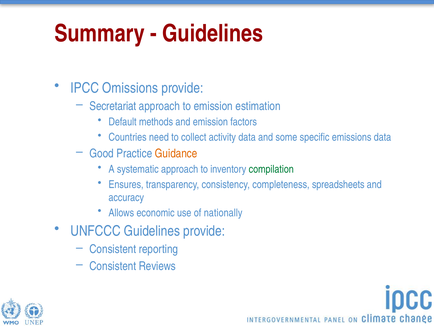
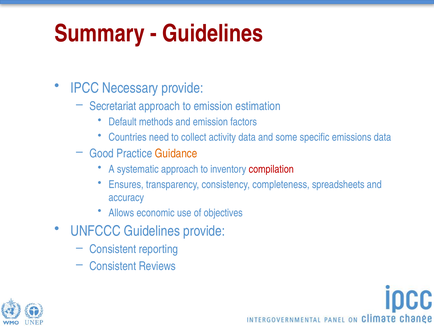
Omissions: Omissions -> Necessary
compilation colour: green -> red
nationally: nationally -> objectives
